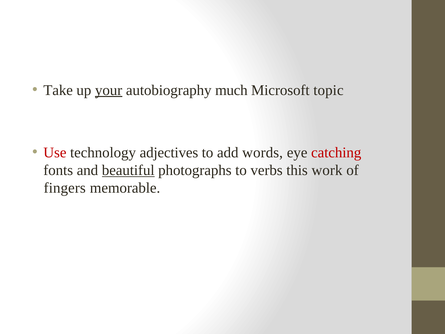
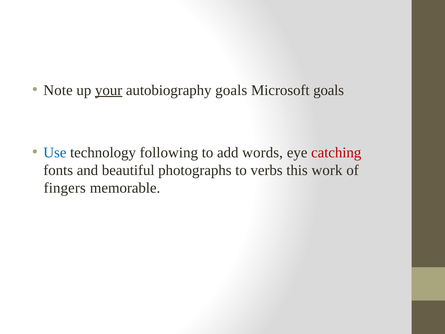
Take: Take -> Note
autobiography much: much -> goals
Microsoft topic: topic -> goals
Use colour: red -> blue
adjectives: adjectives -> following
beautiful underline: present -> none
